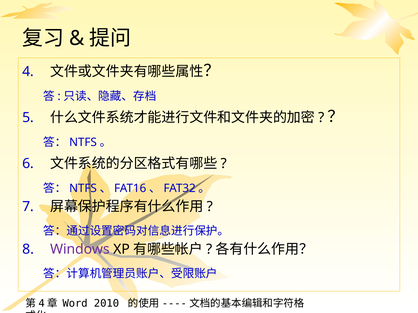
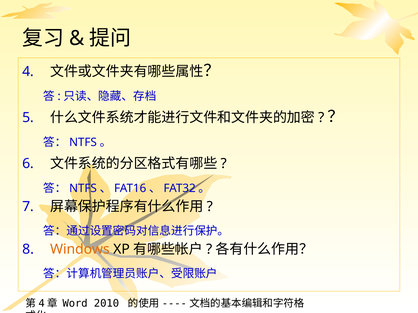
Windows colour: purple -> orange
